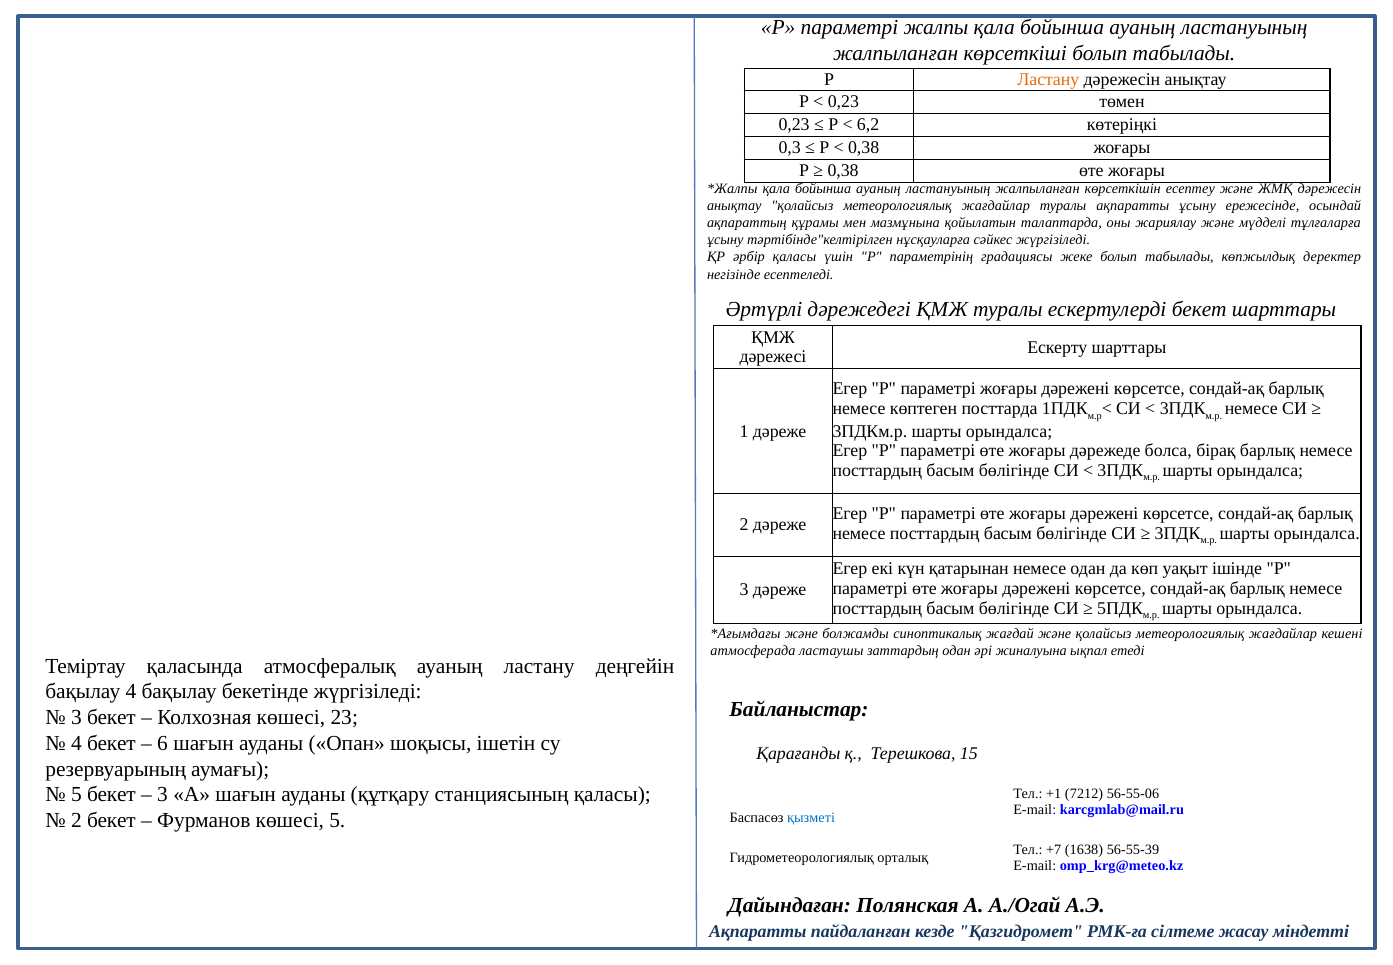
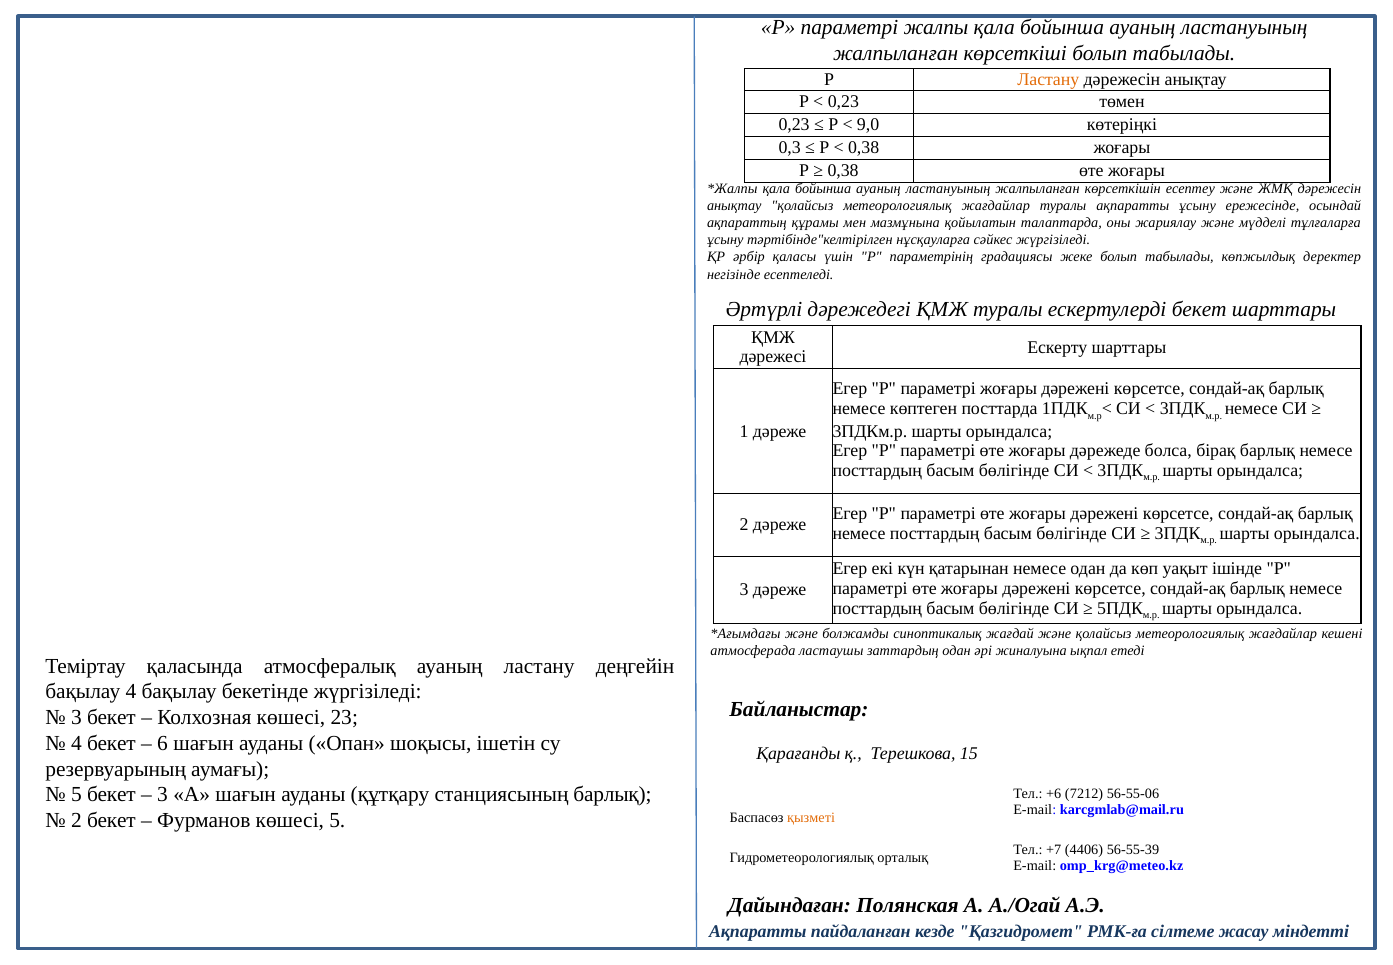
6,2: 6,2 -> 9,0
станциясының қаласы: қаласы -> барлық
+1: +1 -> +6
қызметі colour: blue -> orange
1638: 1638 -> 4406
